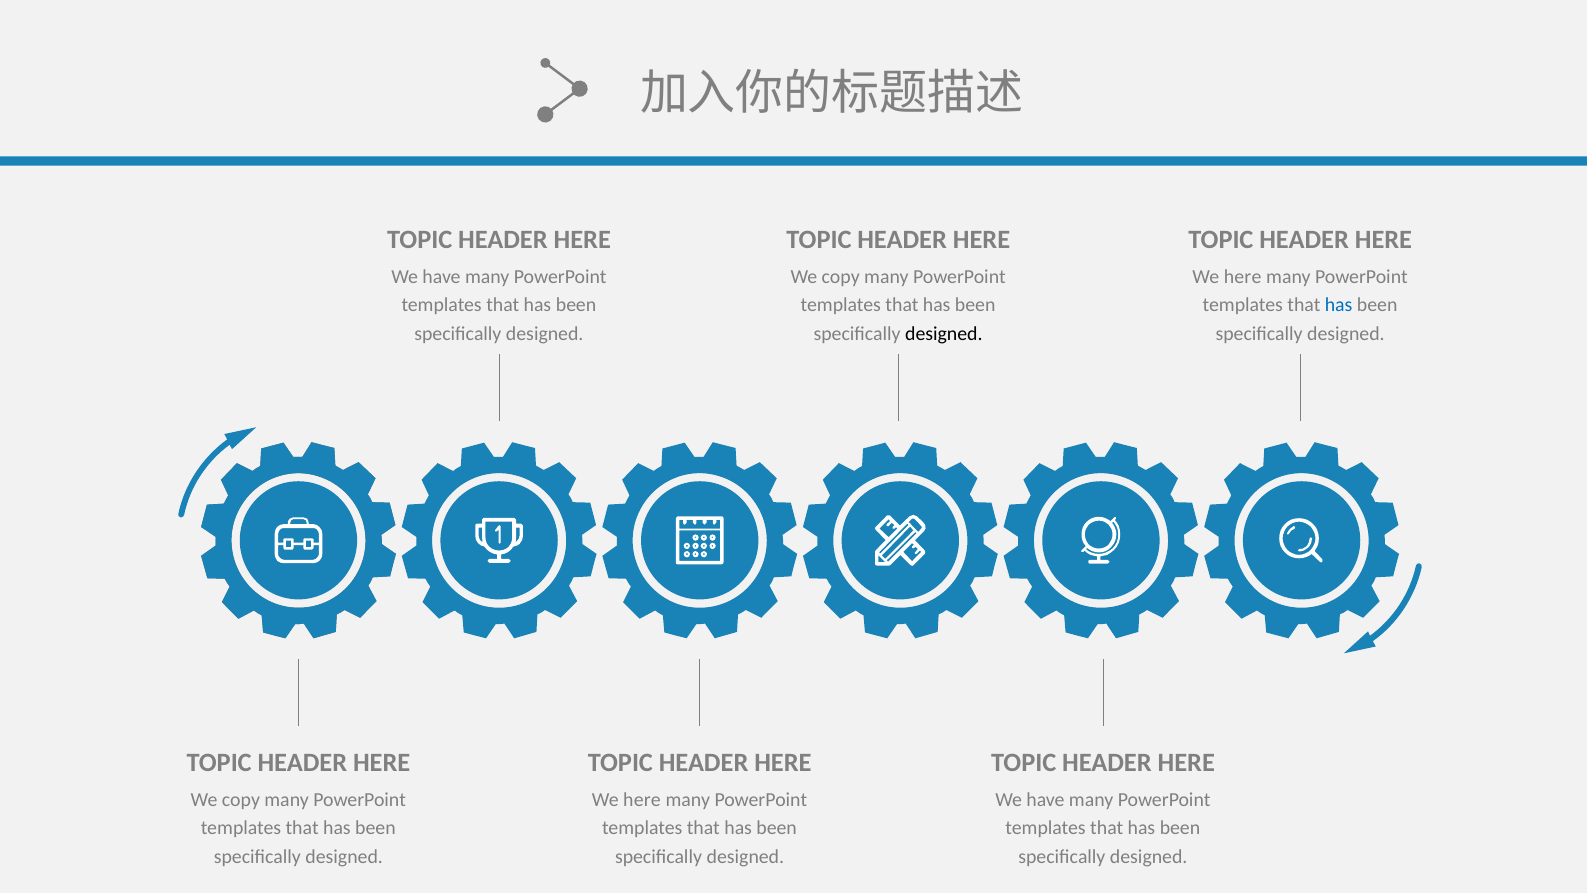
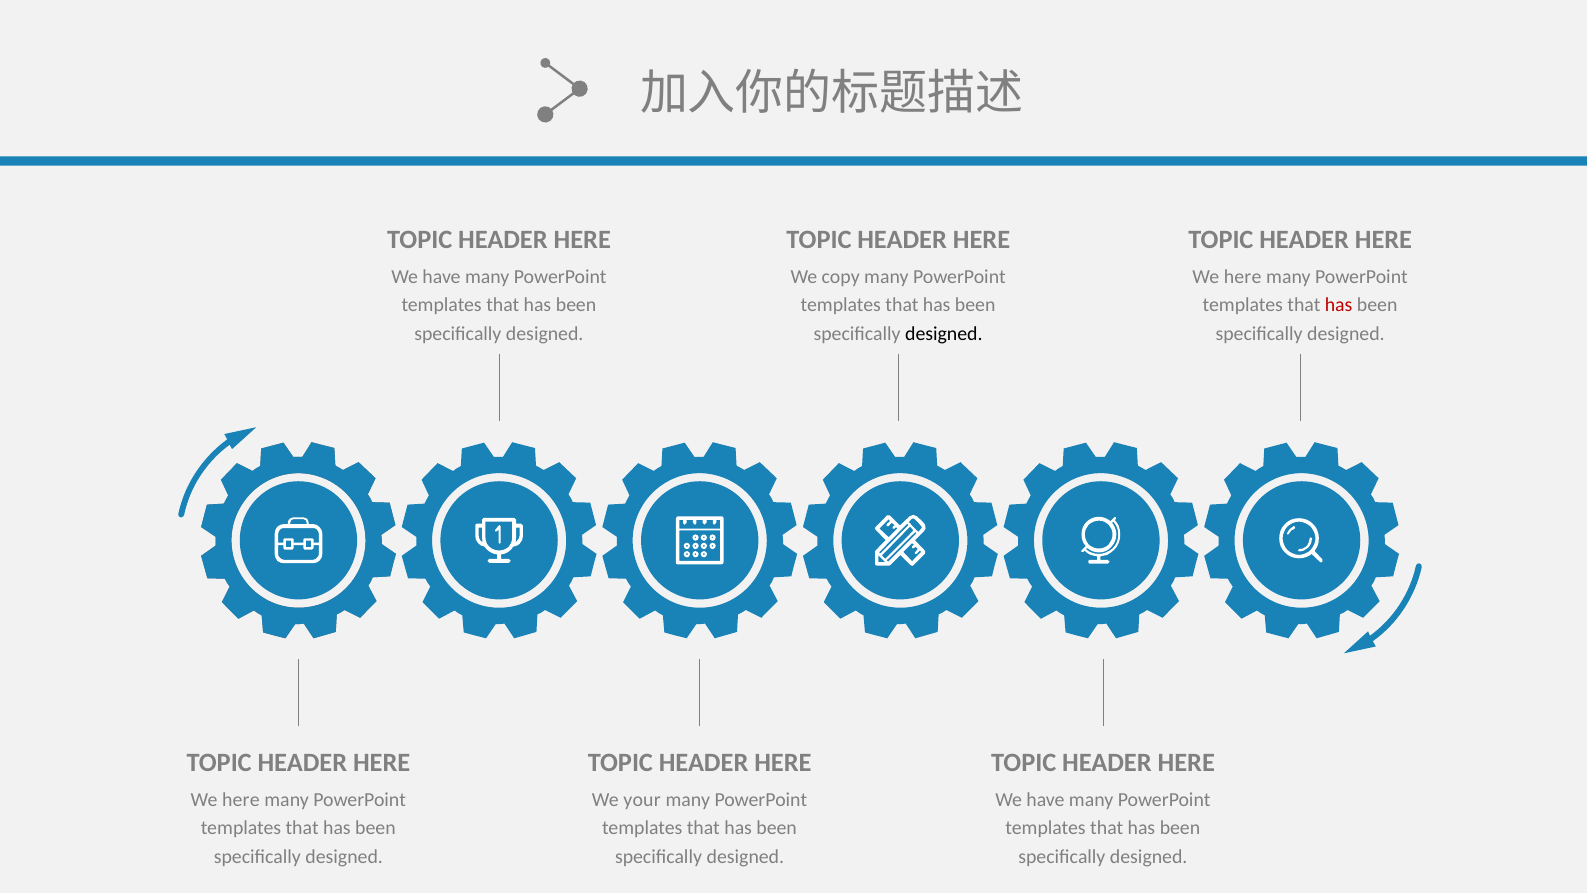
has at (1339, 305) colour: blue -> red
copy at (241, 800): copy -> here
here at (642, 800): here -> your
